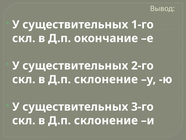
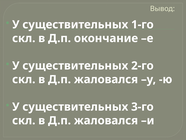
склонение at (106, 79): склонение -> жаловался
склонение at (106, 120): склонение -> жаловался
